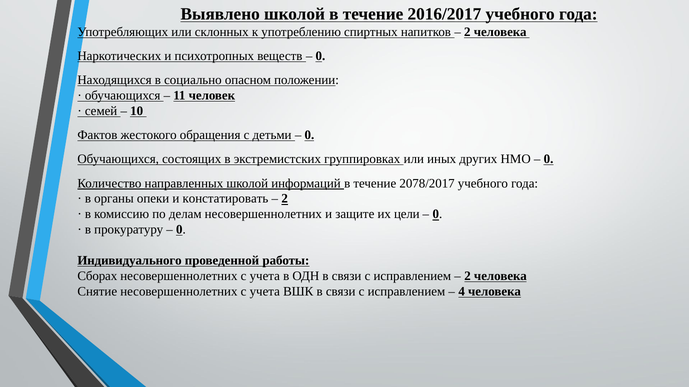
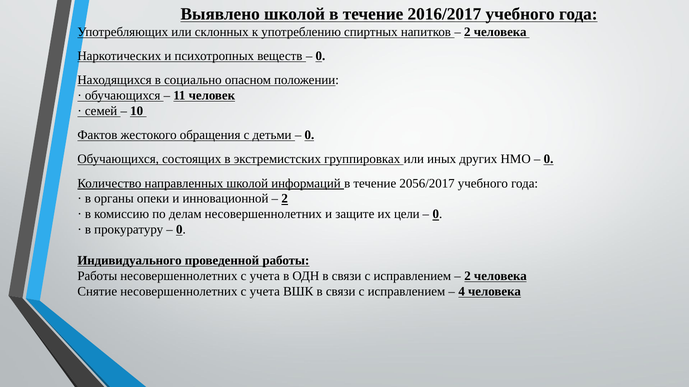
2078/2017: 2078/2017 -> 2056/2017
констатировать: констатировать -> инновационной
Сборах at (97, 277): Сборах -> Работы
